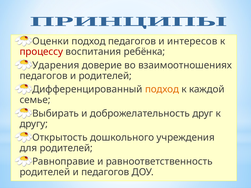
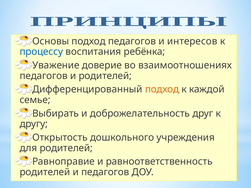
Оценки: Оценки -> Основы
процессу colour: red -> blue
Ударения: Ударения -> Уважение
